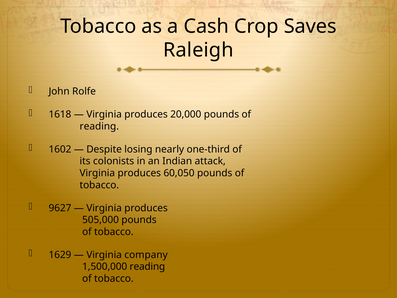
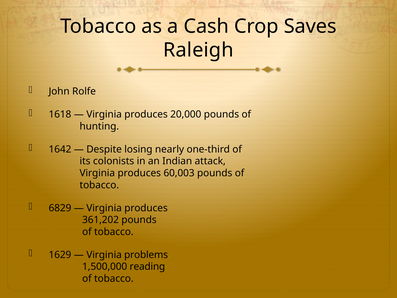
reading at (99, 126): reading -> hunting
1602: 1602 -> 1642
60,050: 60,050 -> 60,003
9627: 9627 -> 6829
505,000: 505,000 -> 361,202
company: company -> problems
